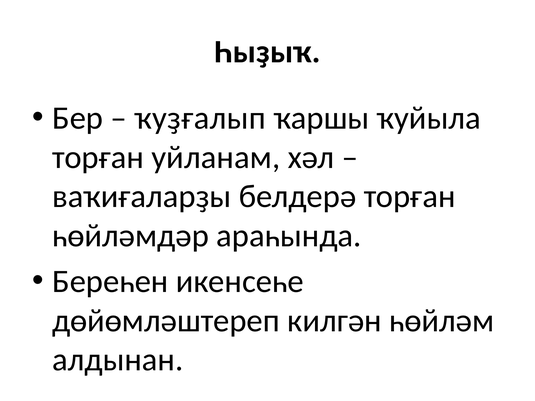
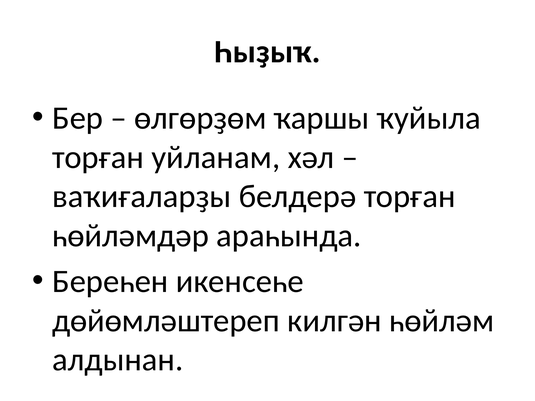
ҡуҙғалып: ҡуҙғалып -> өлгөрҙөм
